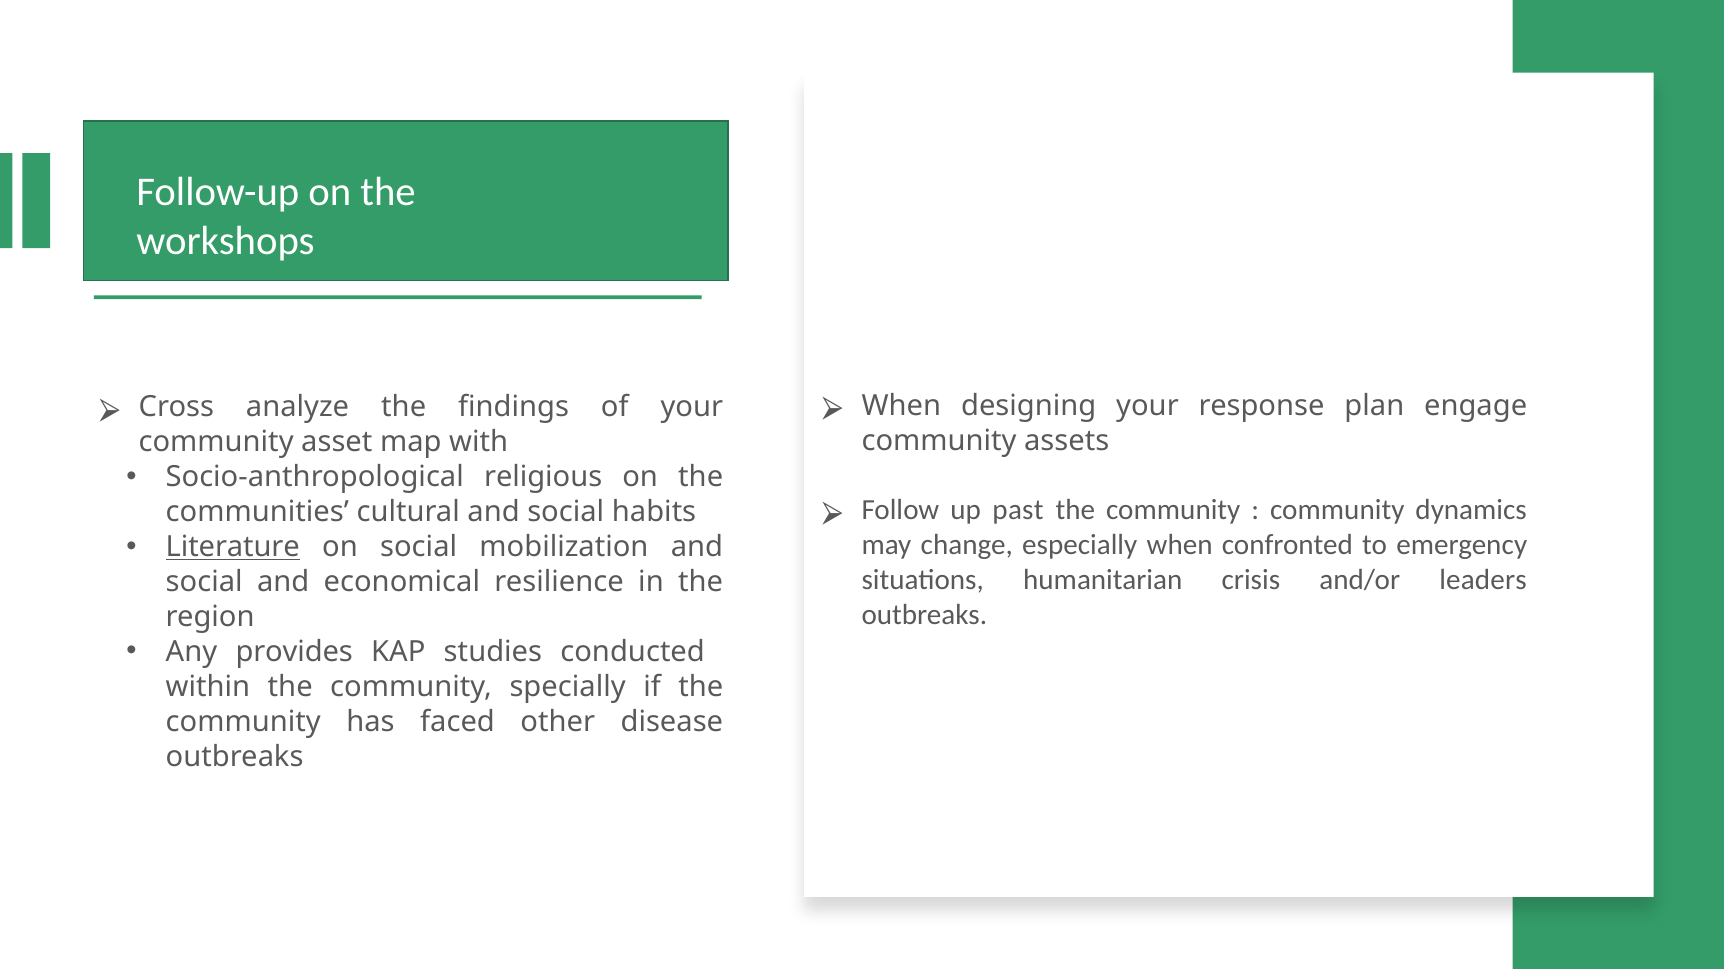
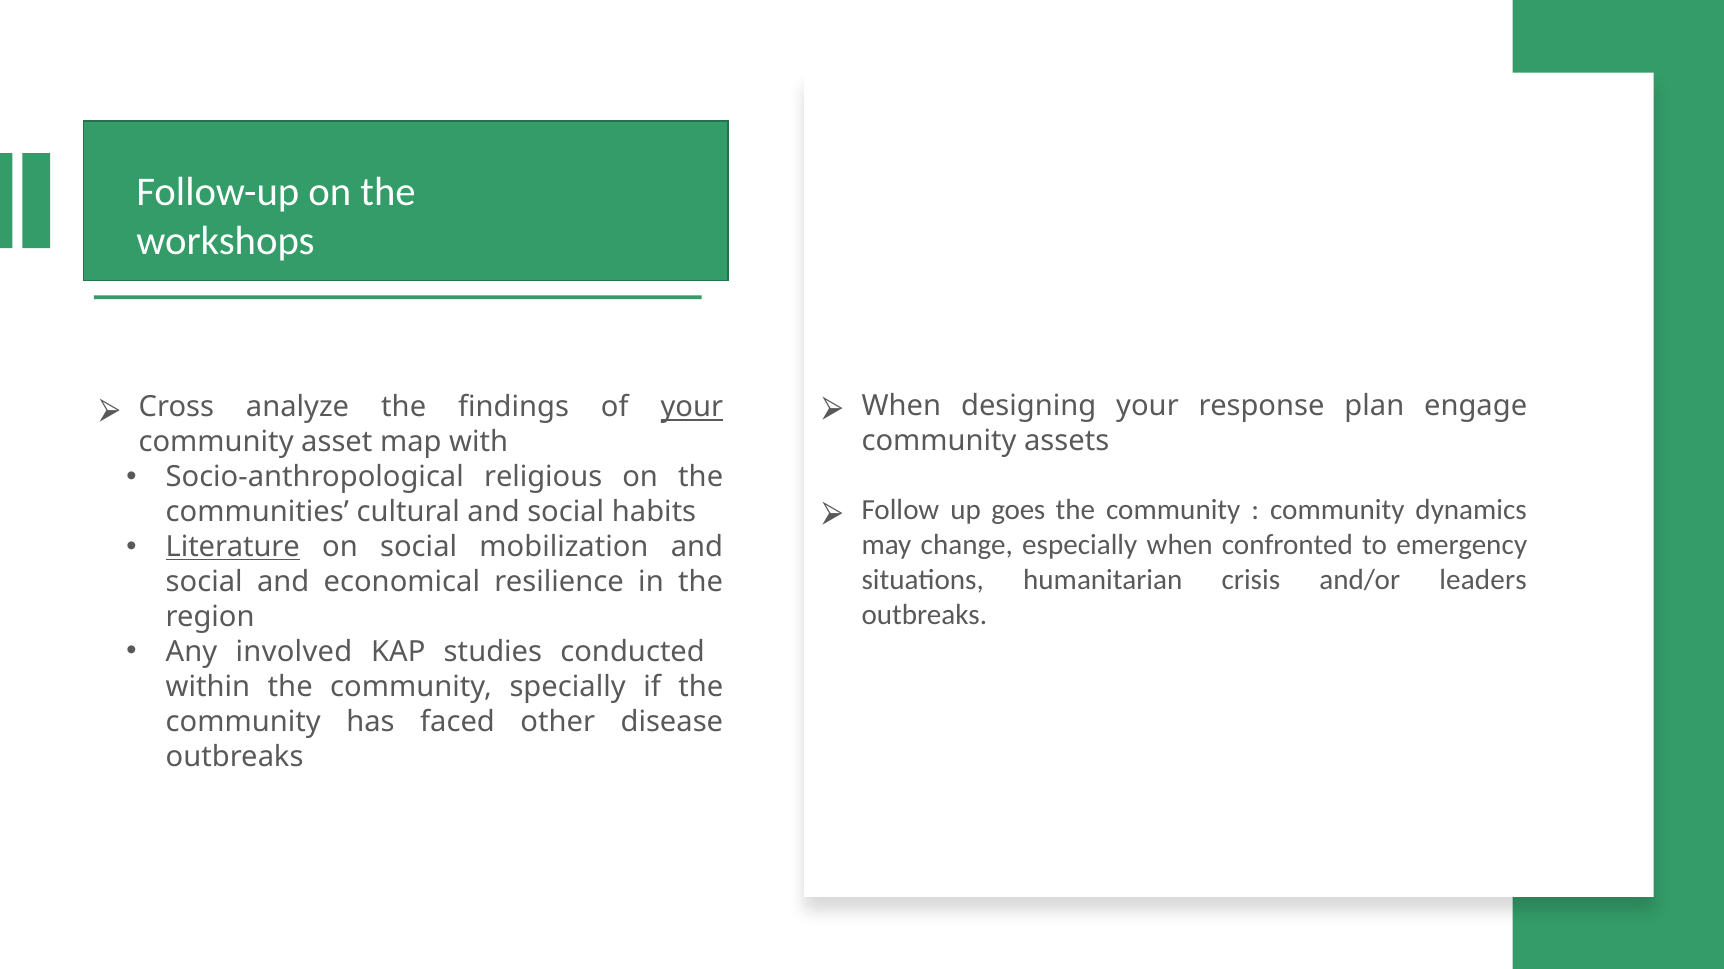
your at (692, 407) underline: none -> present
past: past -> goes
provides: provides -> involved
